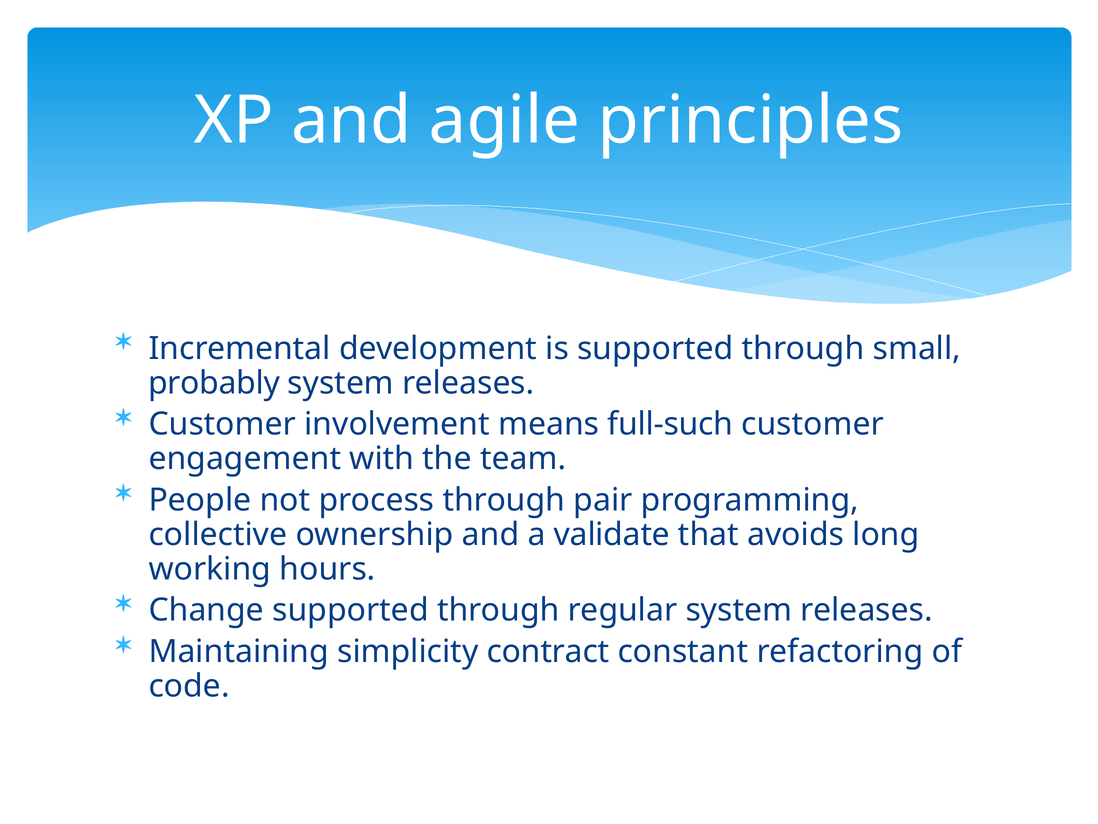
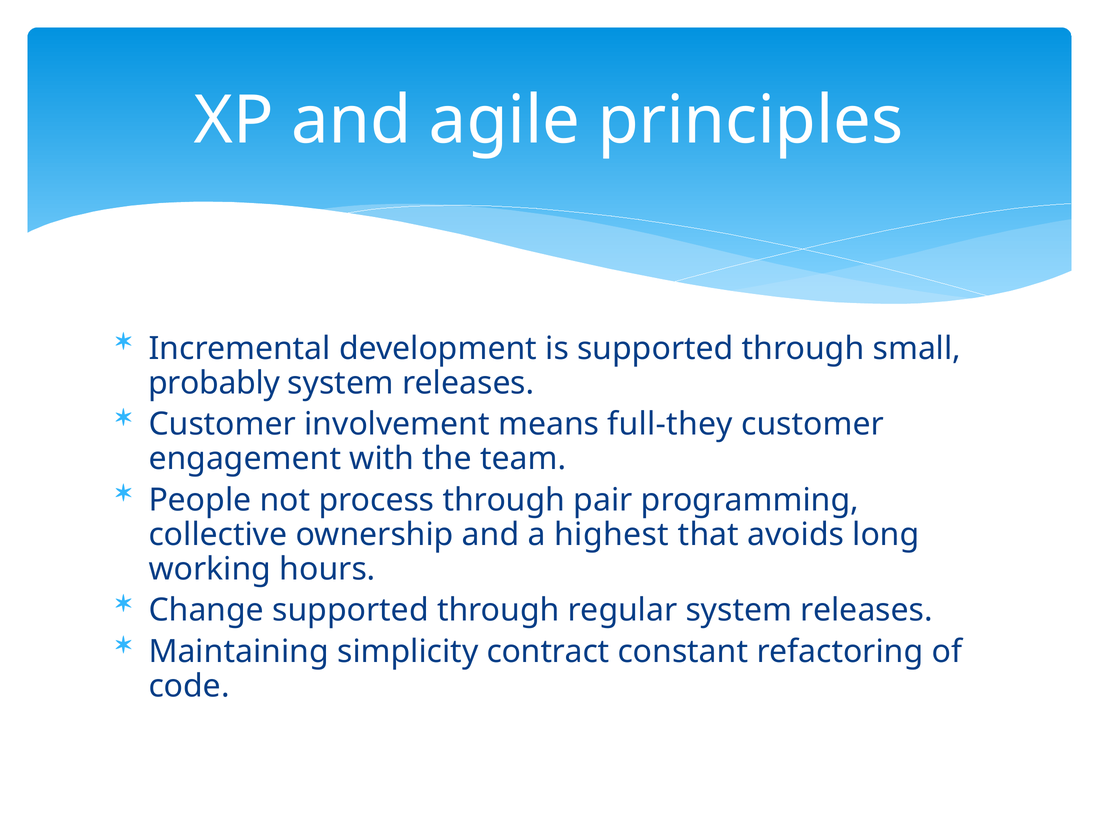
full-such: full-such -> full-they
validate: validate -> highest
